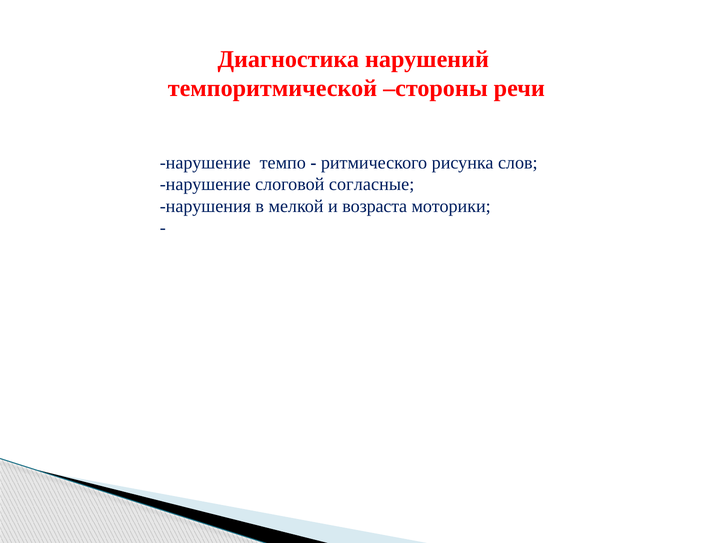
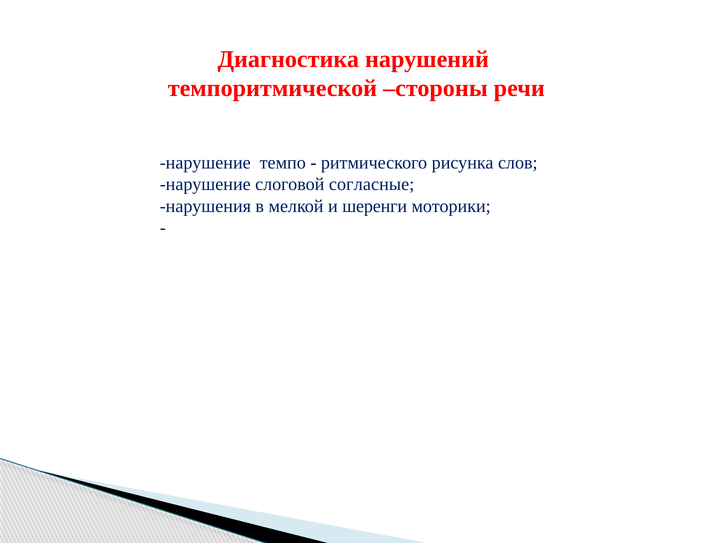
возраста: возраста -> шеренги
